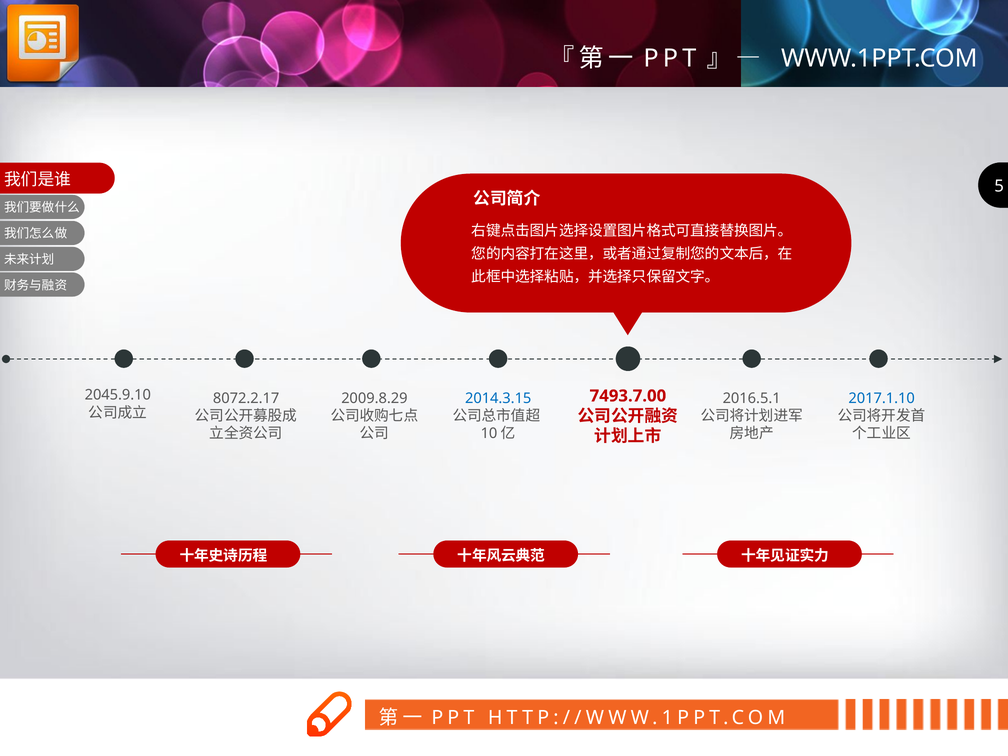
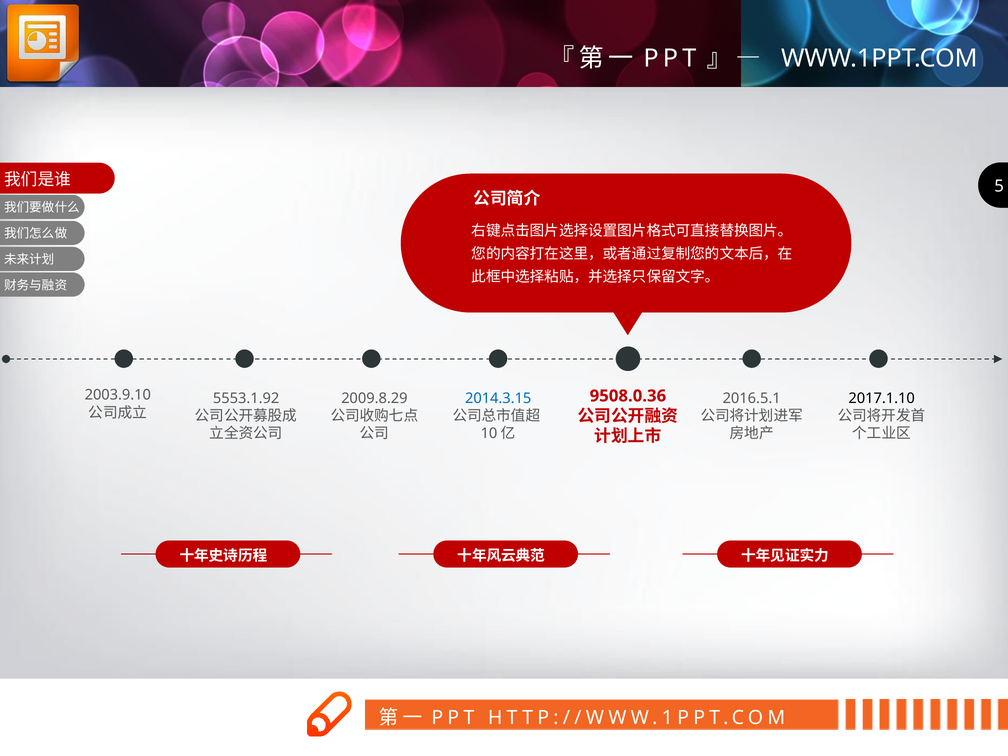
2045.9.10: 2045.9.10 -> 2003.9.10
7493.7.00: 7493.7.00 -> 9508.0.36
8072.2.17: 8072.2.17 -> 5553.1.92
2017.1.10 colour: blue -> black
